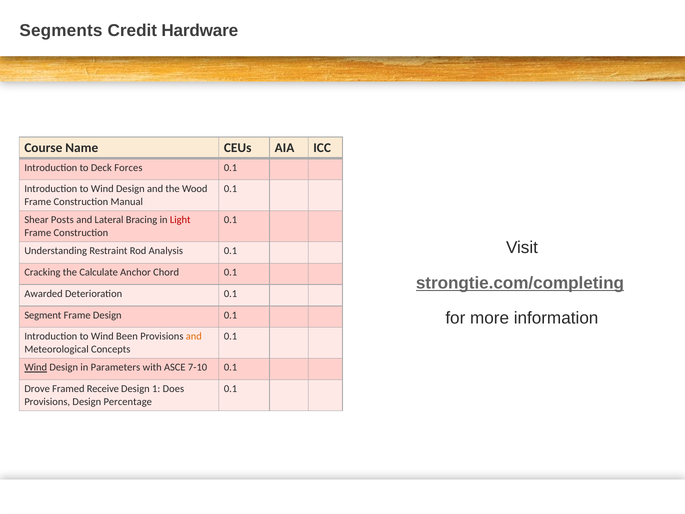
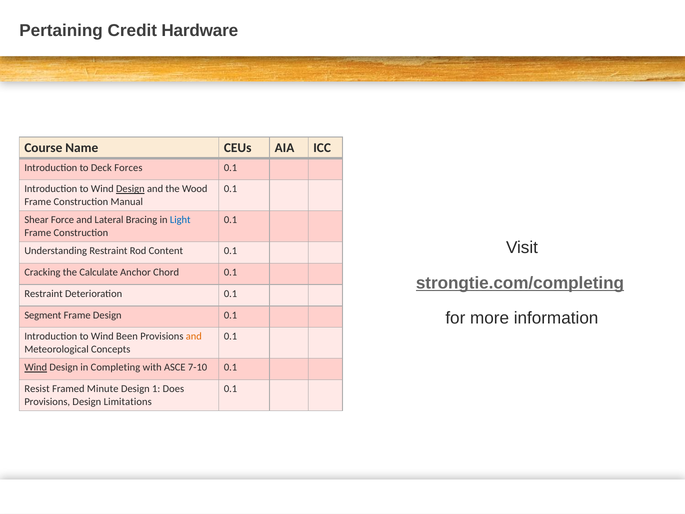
Segments: Segments -> Pertaining
Design at (130, 189) underline: none -> present
Posts: Posts -> Force
Light colour: red -> blue
Analysis: Analysis -> Content
Awarded at (44, 294): Awarded -> Restraint
Parameters: Parameters -> Completing
Drove: Drove -> Resist
Receive: Receive -> Minute
Percentage: Percentage -> Limitations
